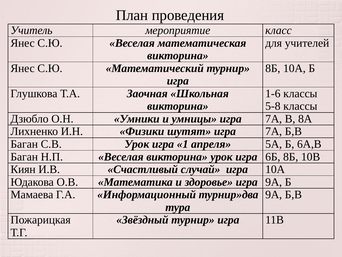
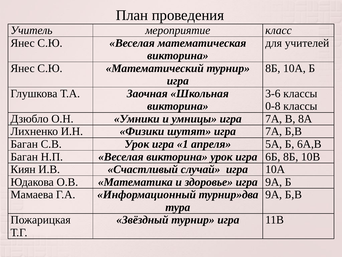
1-6: 1-6 -> 3-6
5-8: 5-8 -> 0-8
